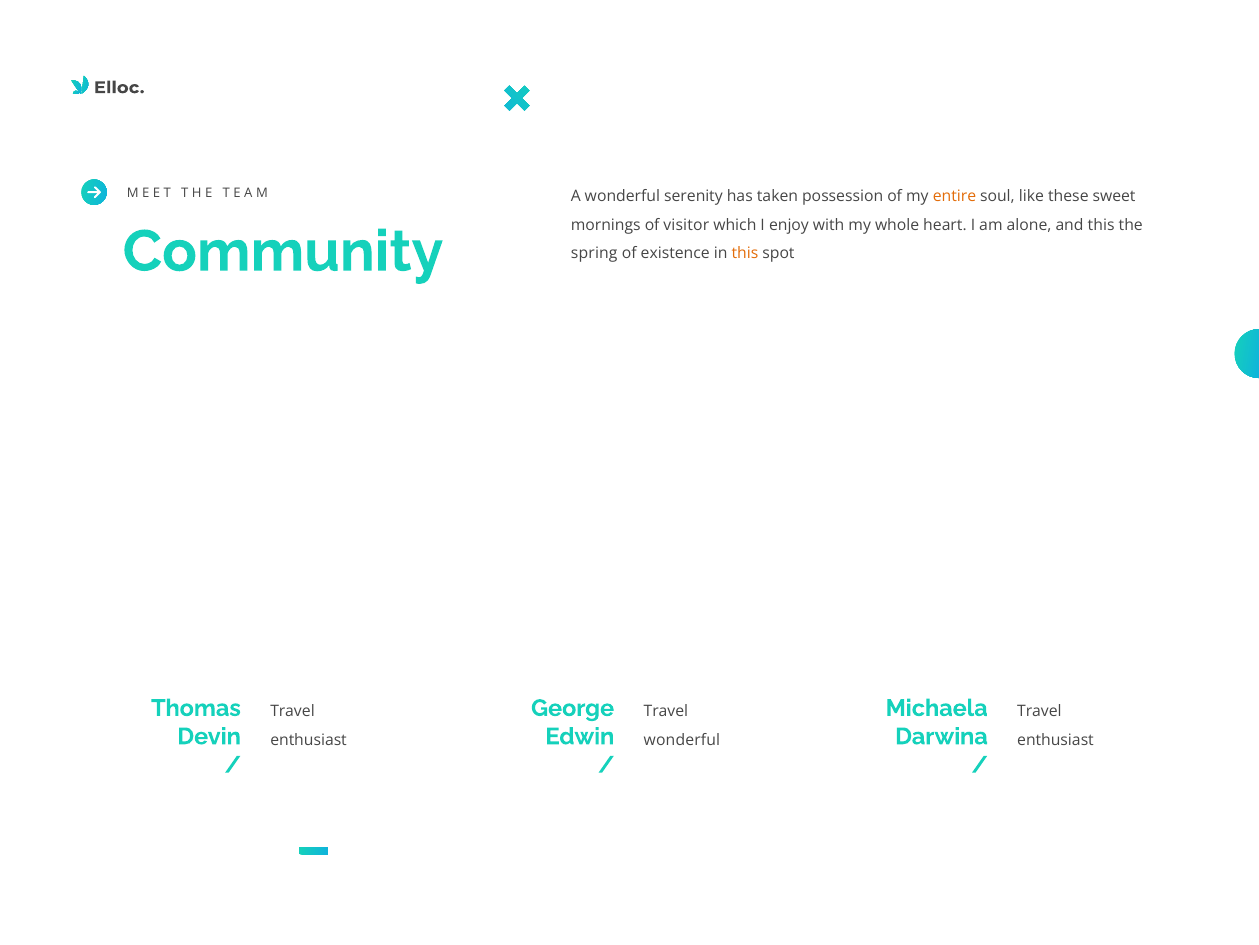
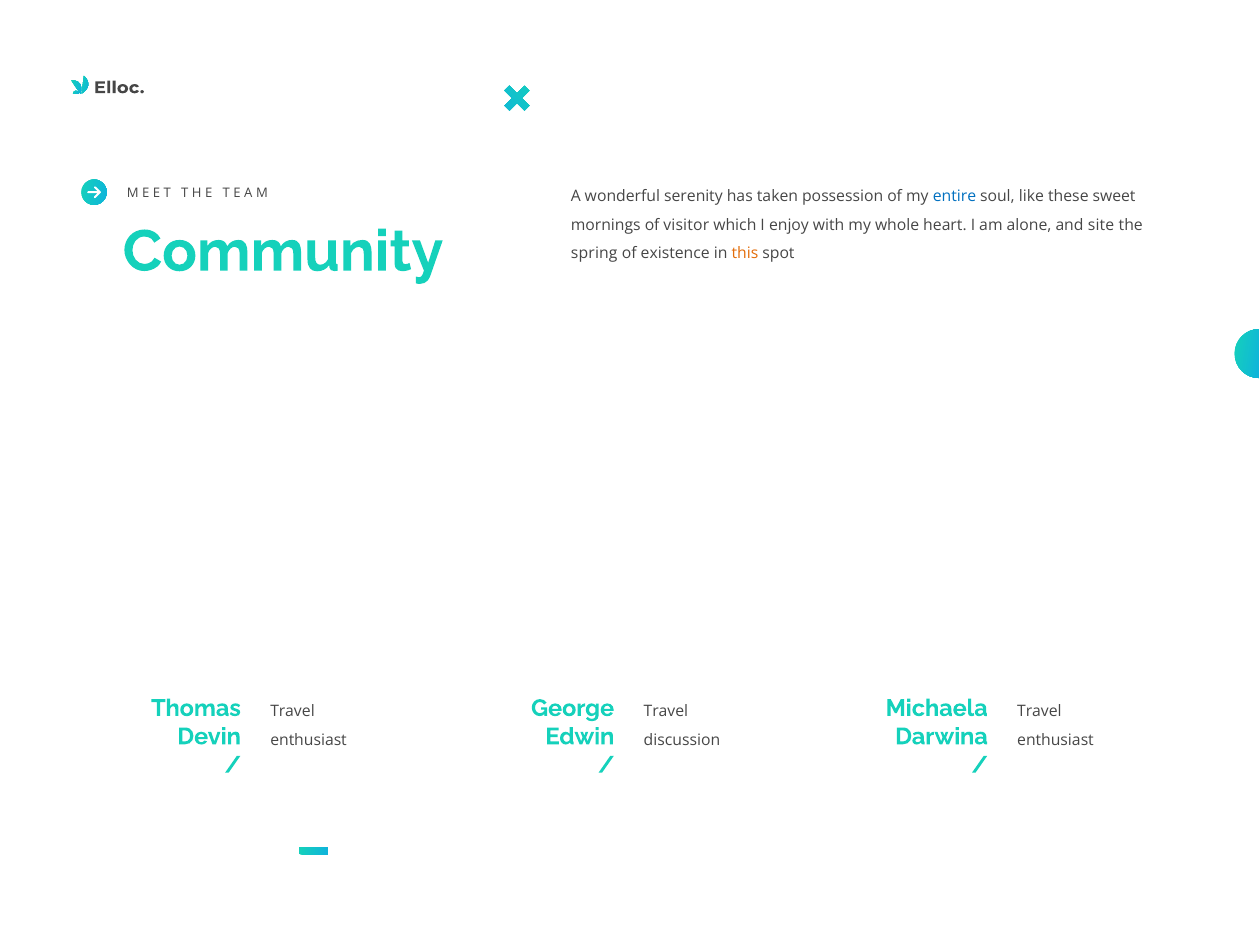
entire colour: orange -> blue
and this: this -> site
wonderful at (682, 739): wonderful -> discussion
